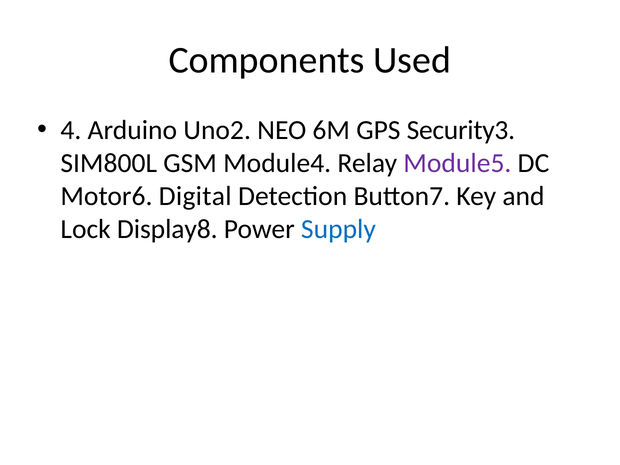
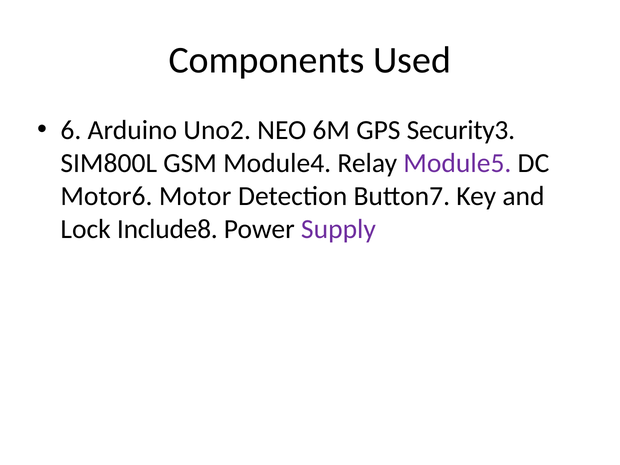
4: 4 -> 6
Digital: Digital -> Motor
Display8: Display8 -> Include8
Supply colour: blue -> purple
